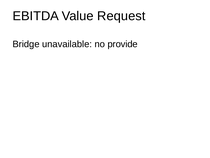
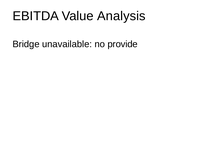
Request: Request -> Analysis
